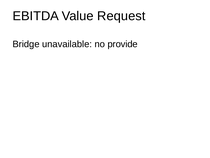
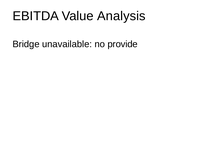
Request: Request -> Analysis
